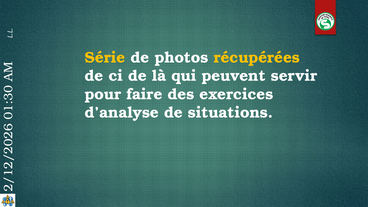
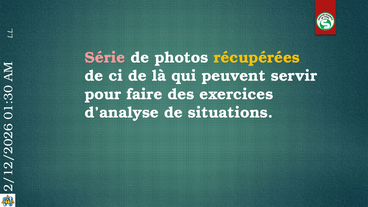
Série colour: yellow -> pink
